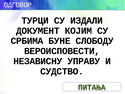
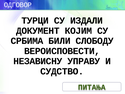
БУНЕ: БУНЕ -> БИЛИ
